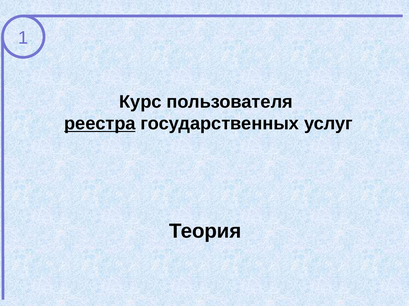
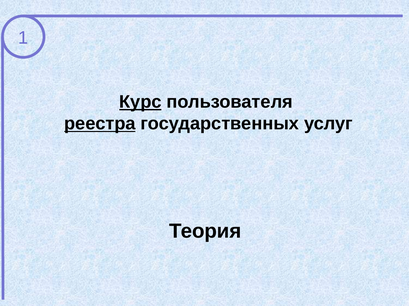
Курс underline: none -> present
